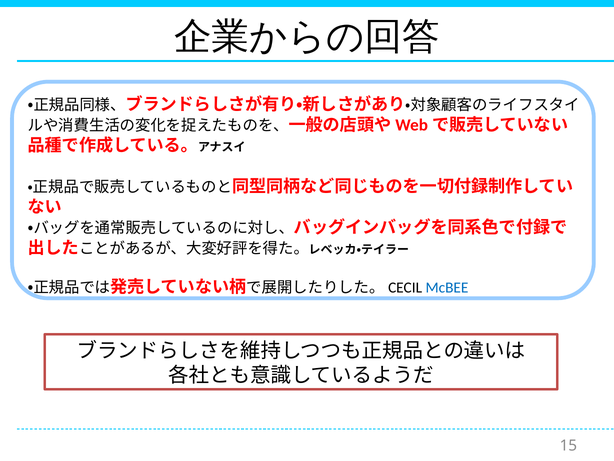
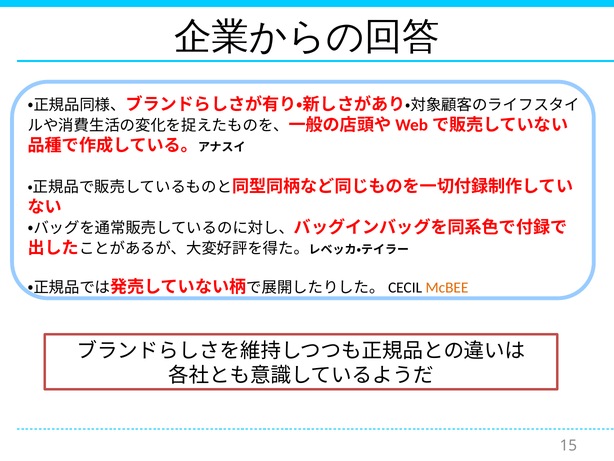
McBEE colour: blue -> orange
